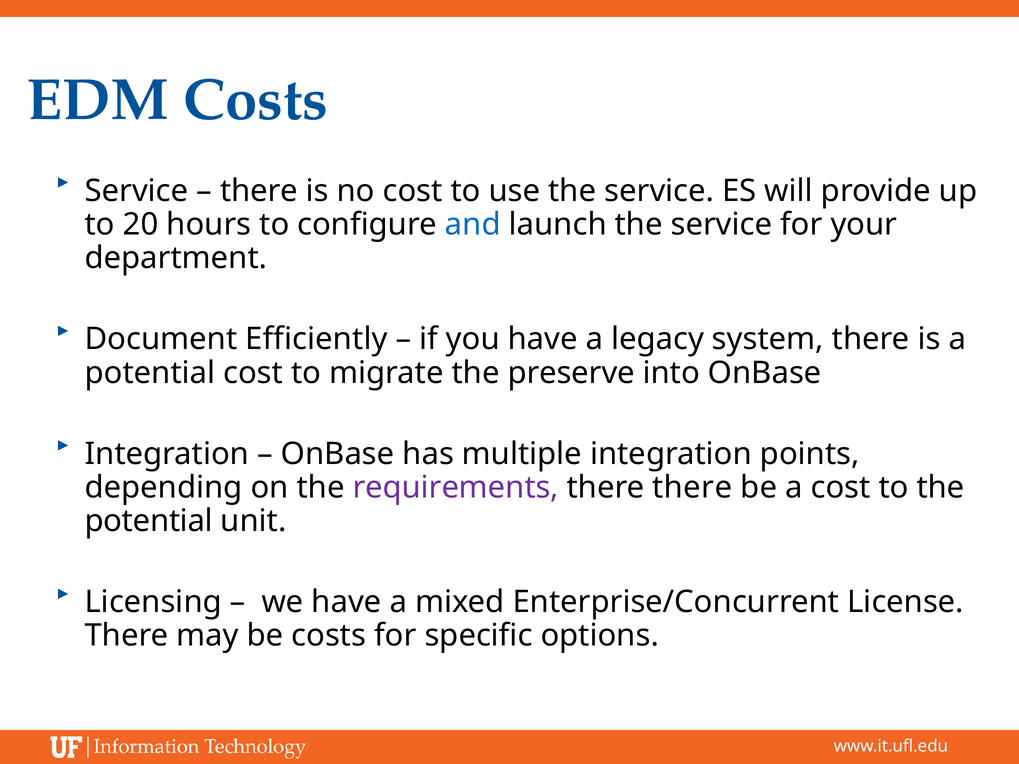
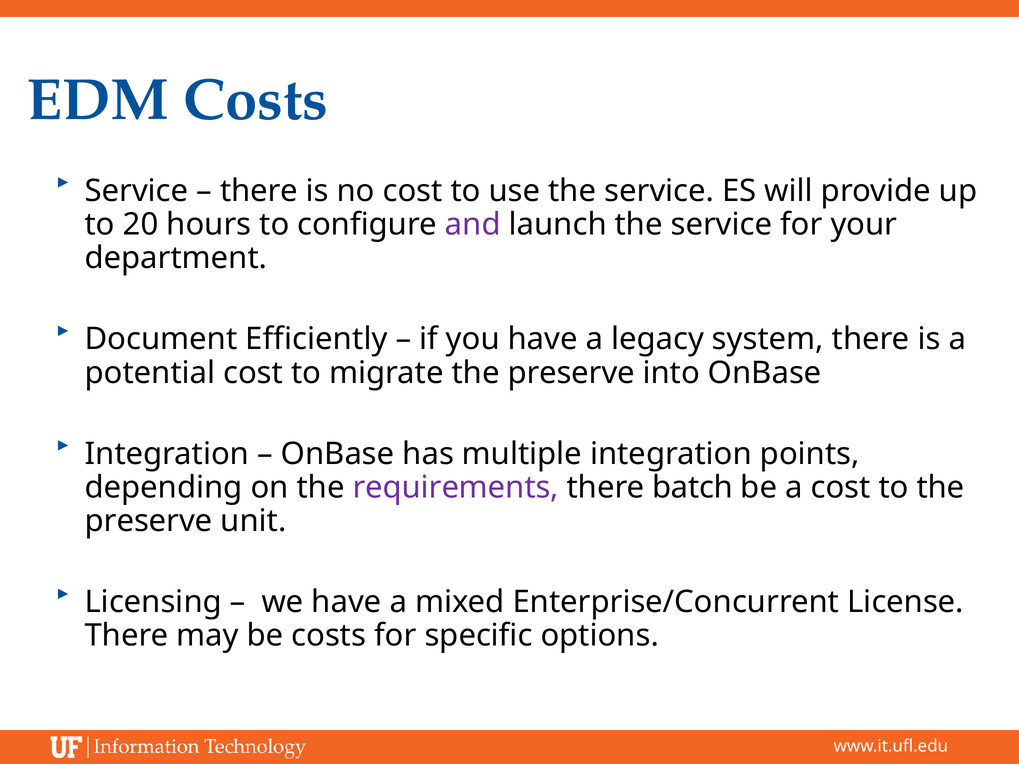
and colour: blue -> purple
there there: there -> batch
potential at (149, 521): potential -> preserve
